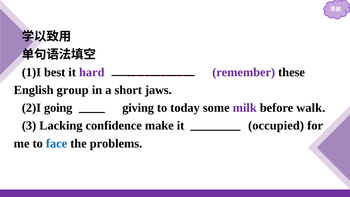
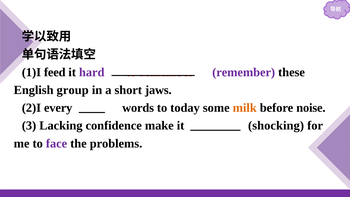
best: best -> feed
going: going -> every
giving: giving -> words
milk colour: purple -> orange
walk: walk -> noise
occupied: occupied -> shocking
face colour: blue -> purple
